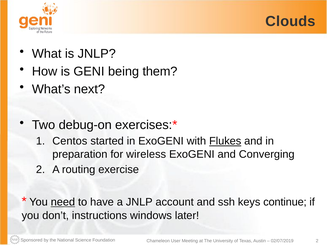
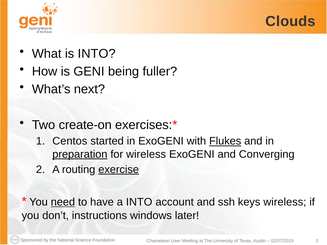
is JNLP: JNLP -> INTO
them: them -> fuller
debug-on: debug-on -> create-on
preparation underline: none -> present
exercise underline: none -> present
a JNLP: JNLP -> INTO
keys continue: continue -> wireless
